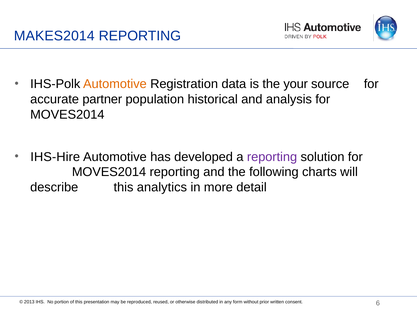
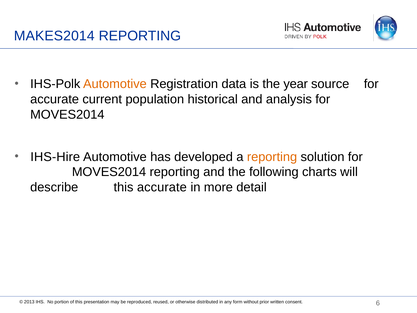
your: your -> year
partner: partner -> current
reporting at (272, 157) colour: purple -> orange
this analytics: analytics -> accurate
